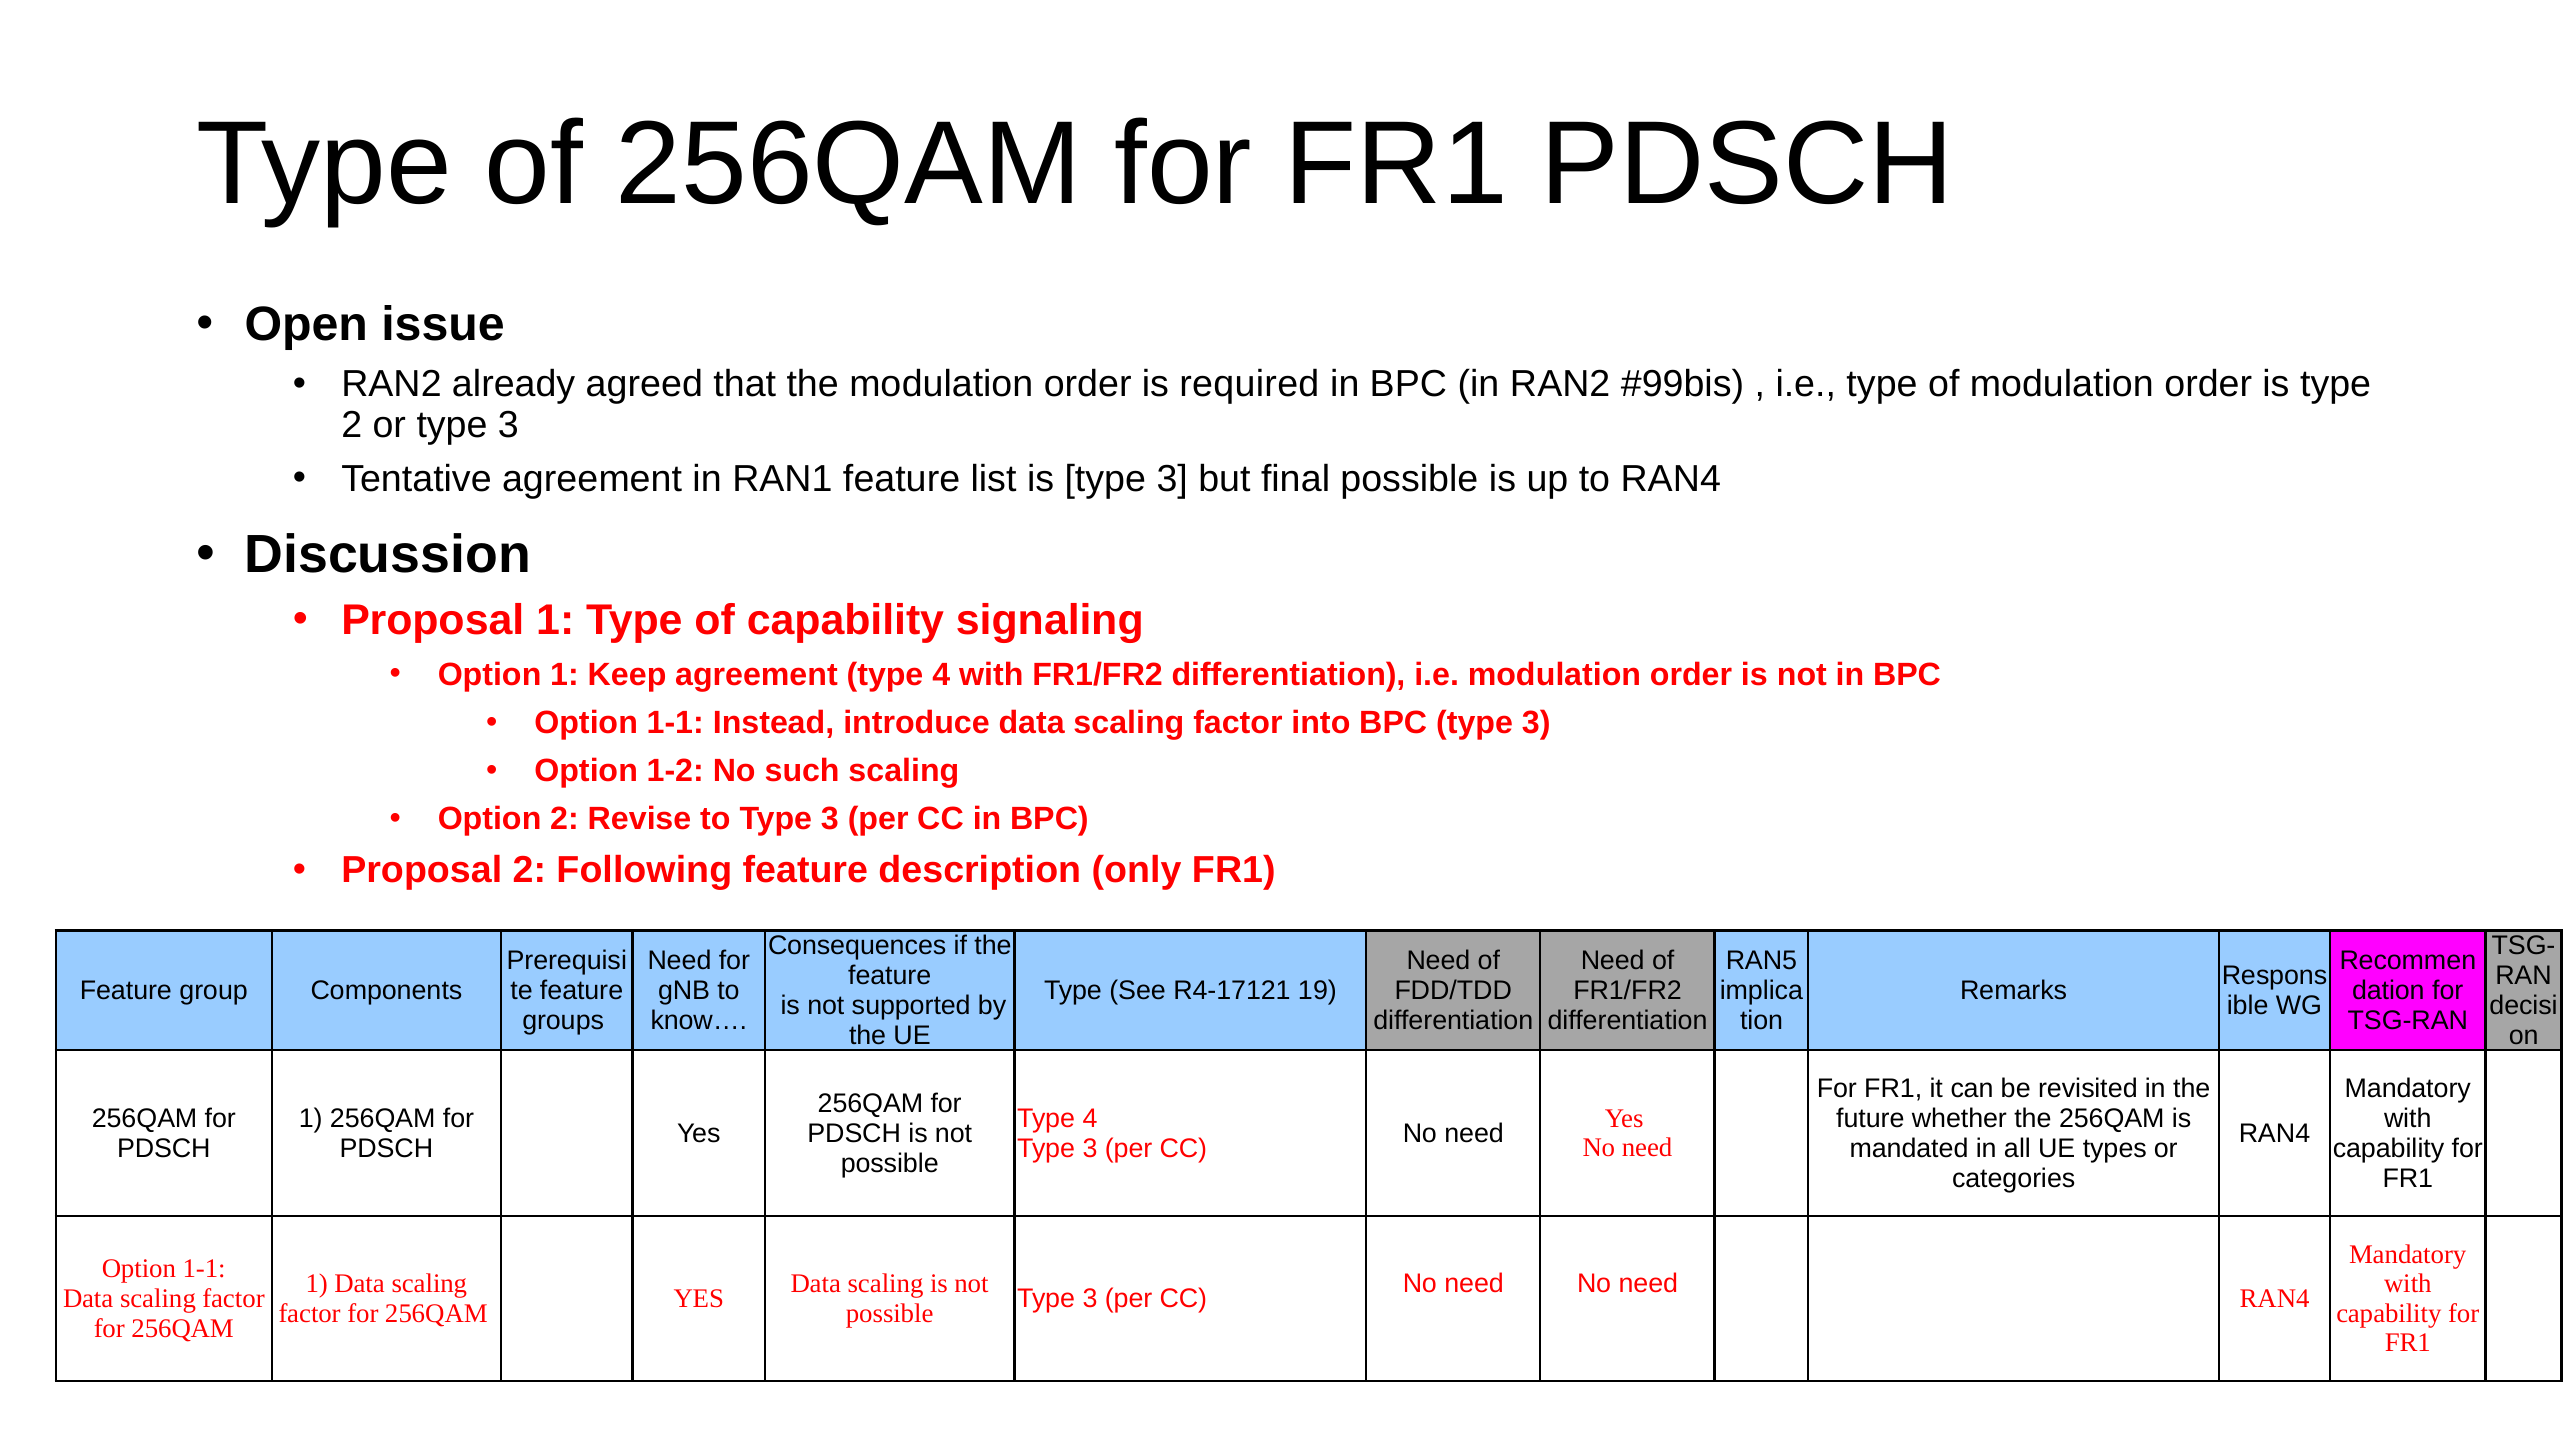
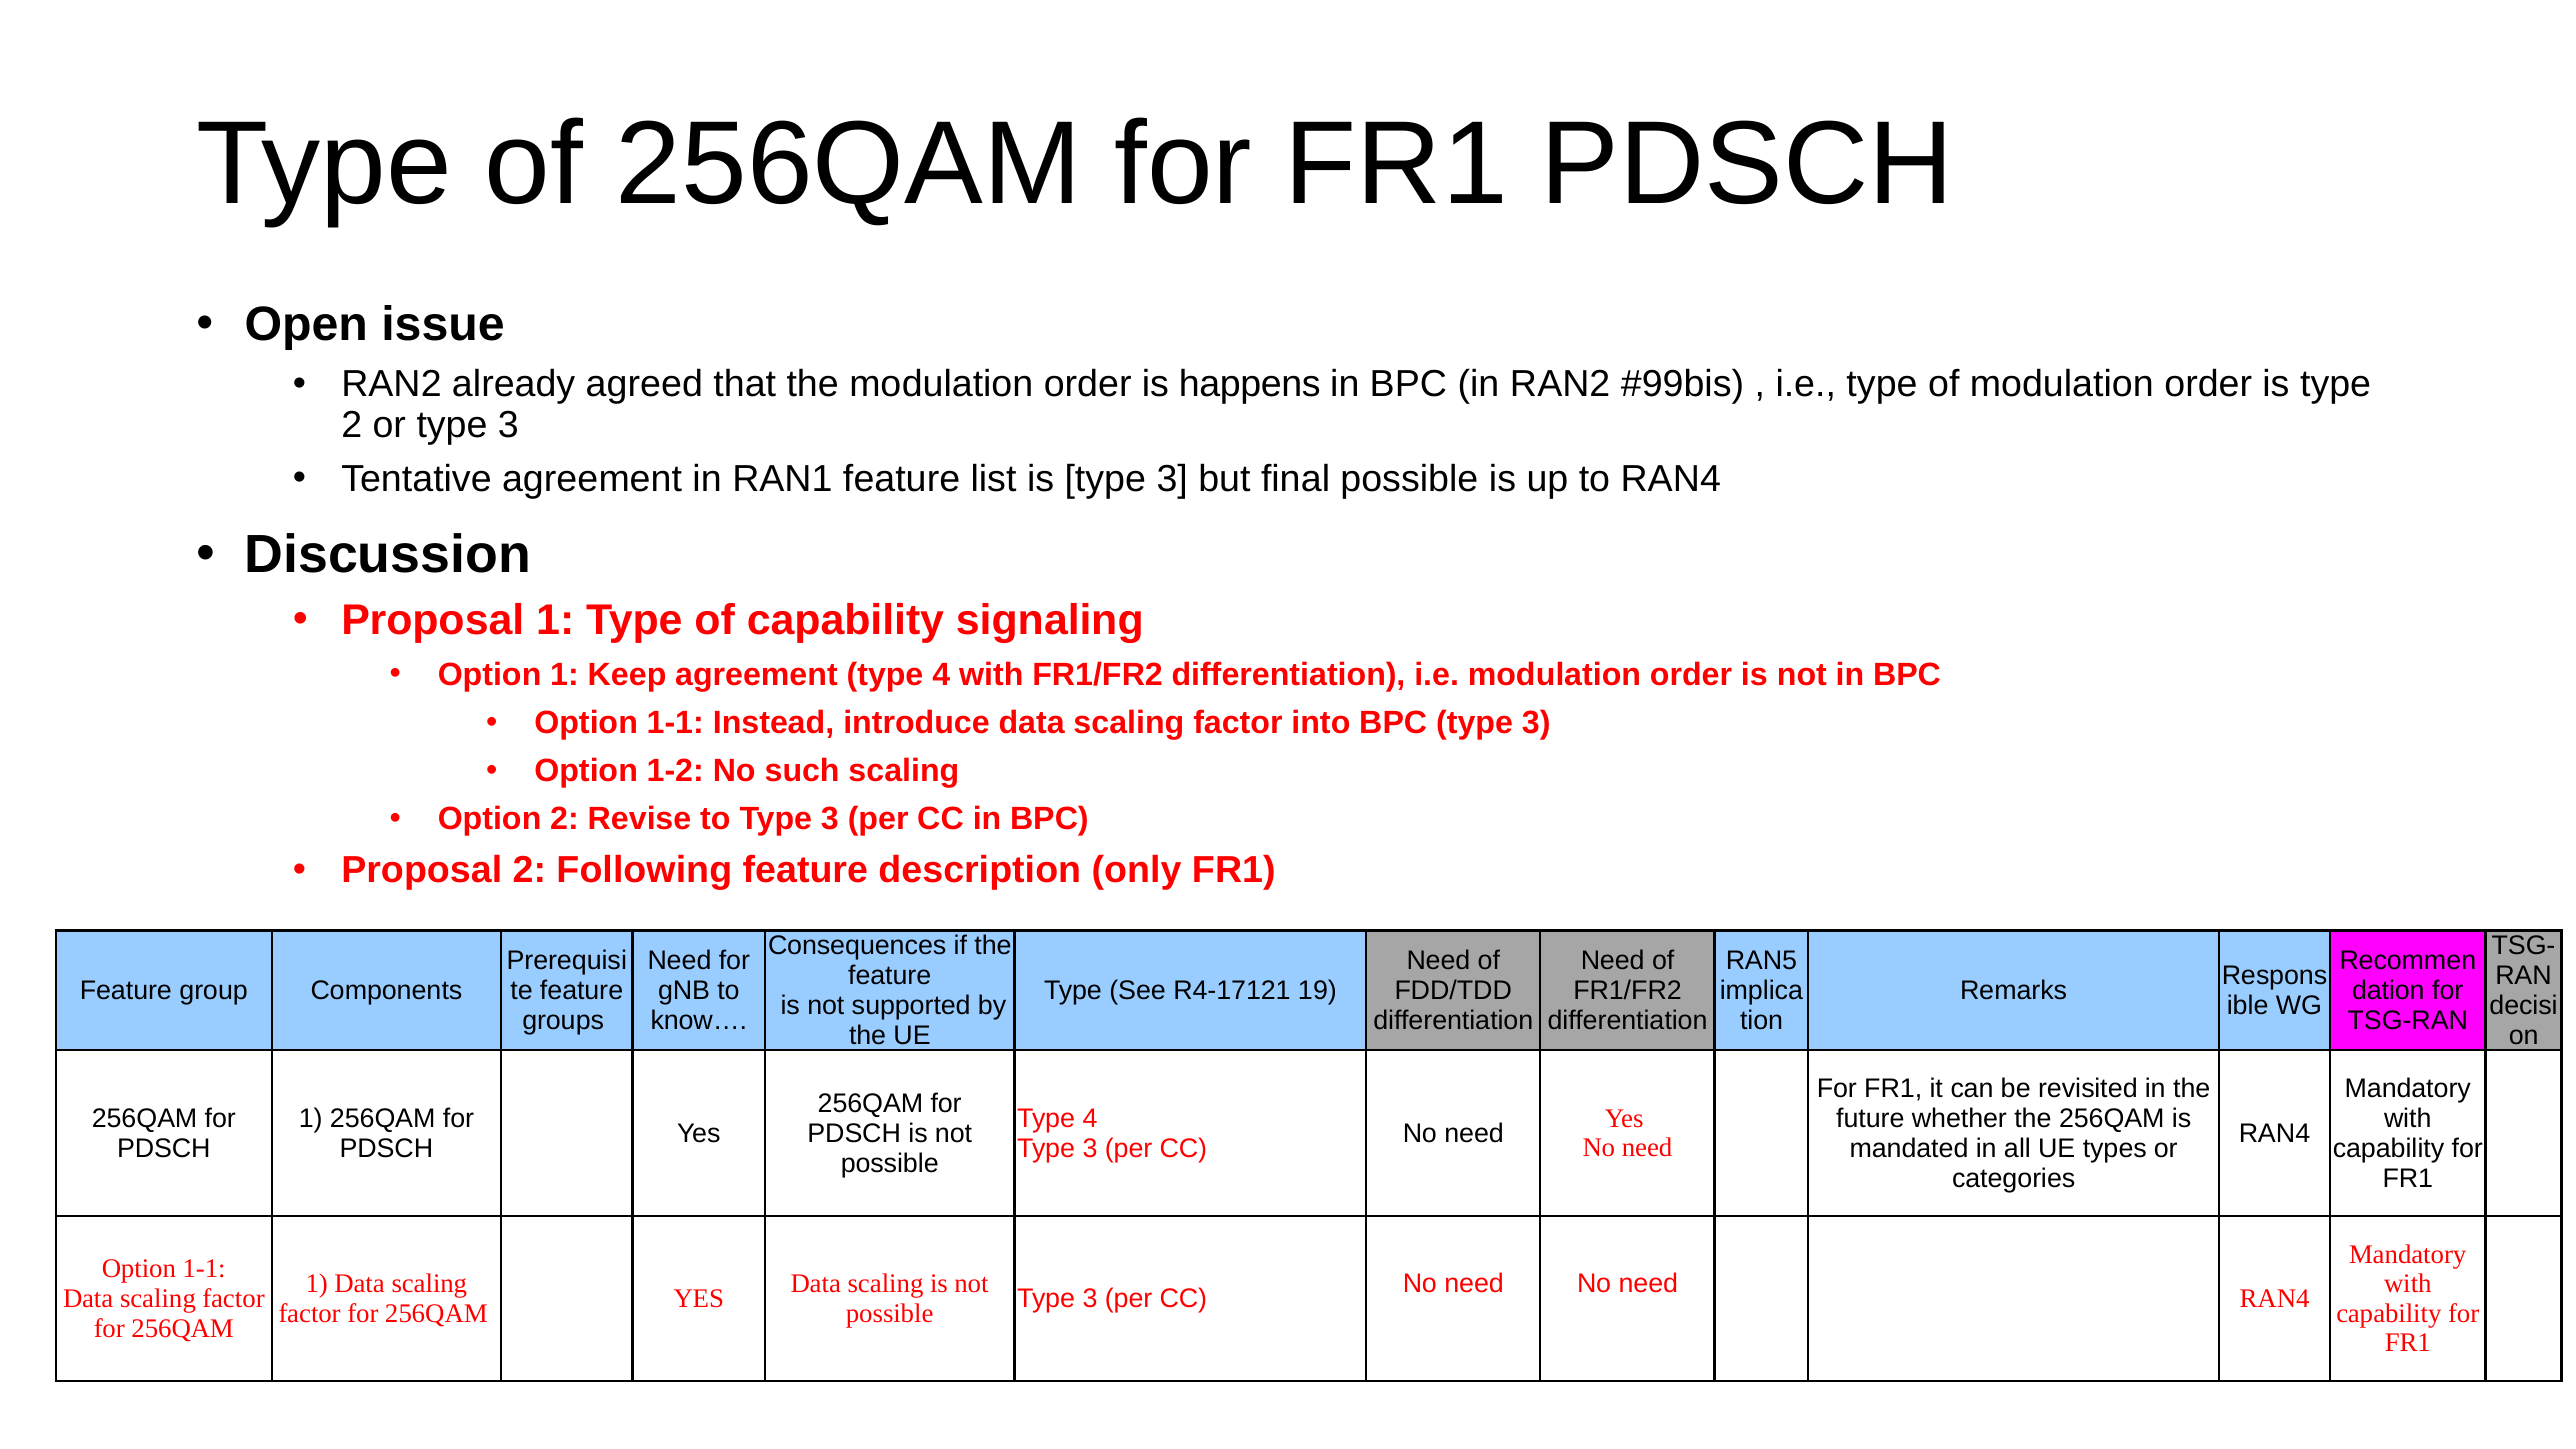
required: required -> happens
